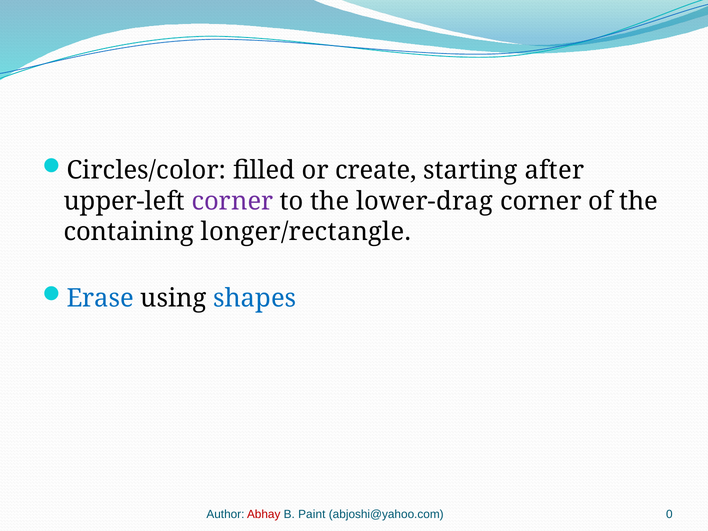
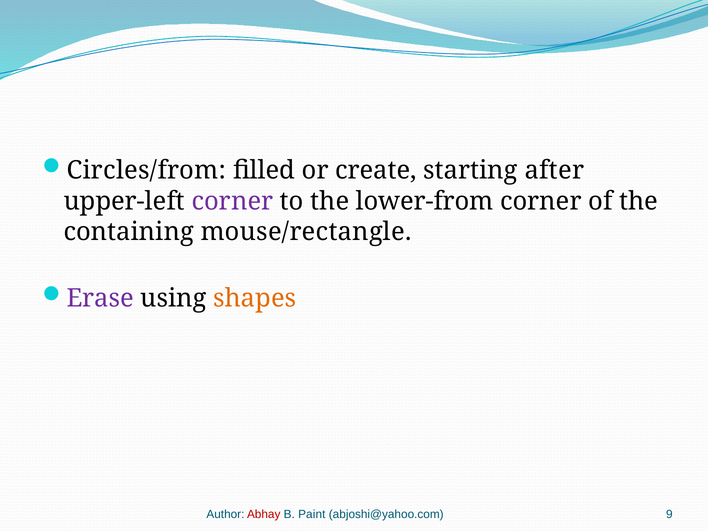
Circles/color: Circles/color -> Circles/from
lower-drag: lower-drag -> lower-from
longer/rectangle: longer/rectangle -> mouse/rectangle
Erase colour: blue -> purple
shapes colour: blue -> orange
0: 0 -> 9
